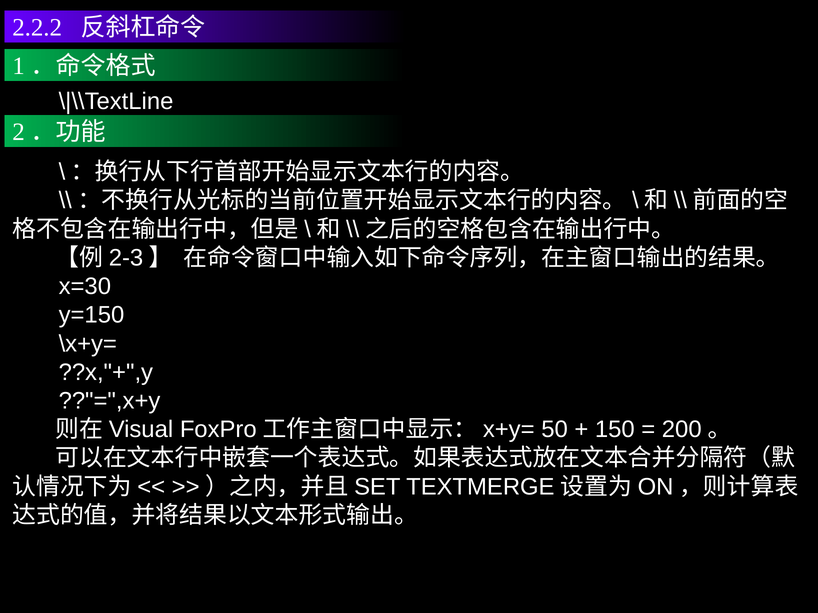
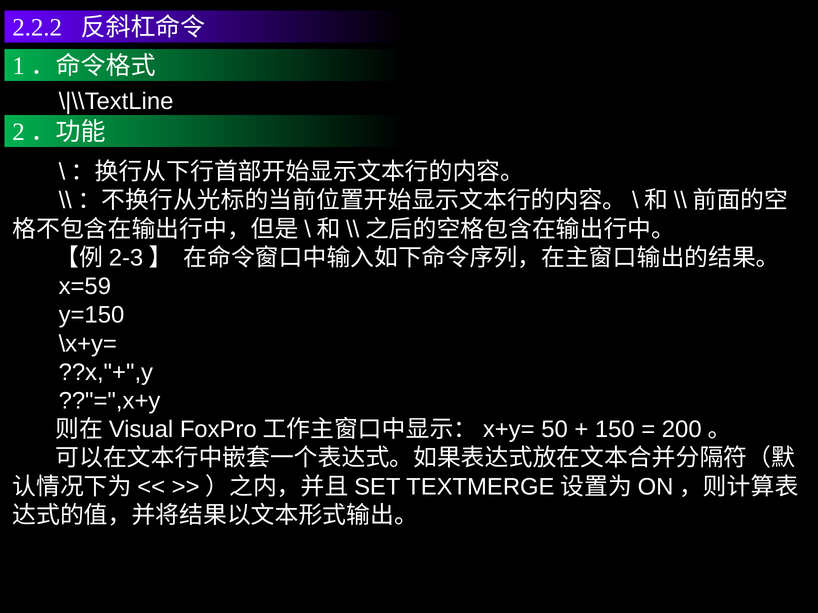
x=30: x=30 -> x=59
